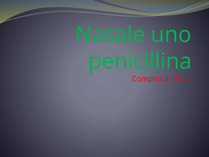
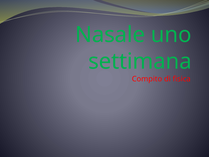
penicillina: penicillina -> settimana
